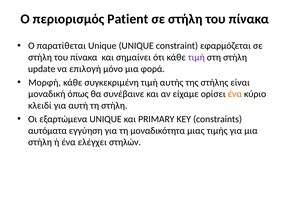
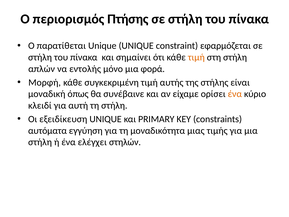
Patient: Patient -> Πτήσης
τιμή at (196, 57) colour: purple -> orange
update: update -> απλών
επιλογή: επιλογή -> εντολής
εξαρτώμενα: εξαρτώμενα -> εξειδίκευση
